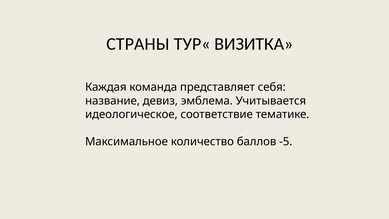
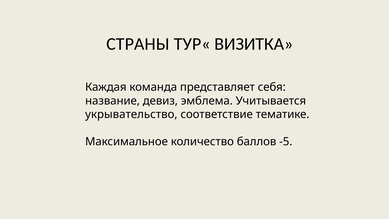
идеологическое: идеологическое -> укрывательство
